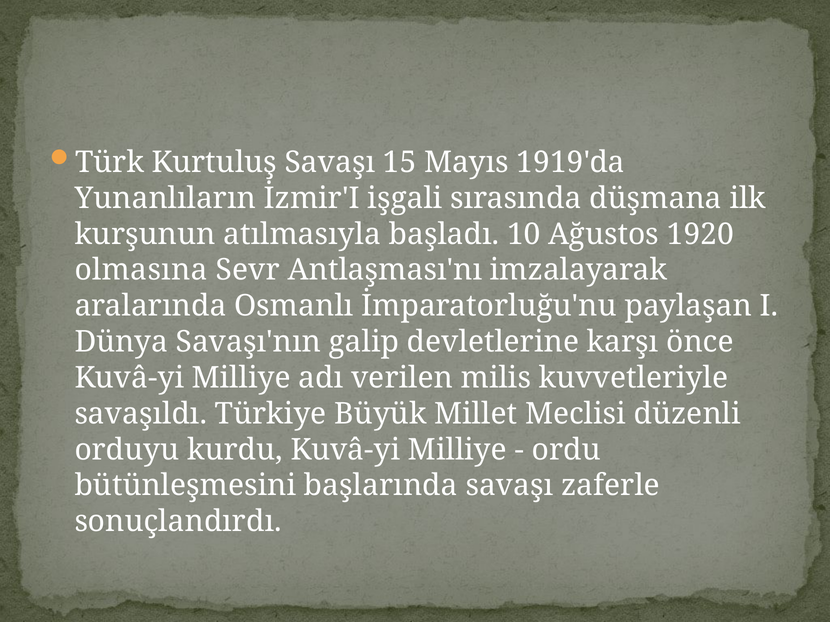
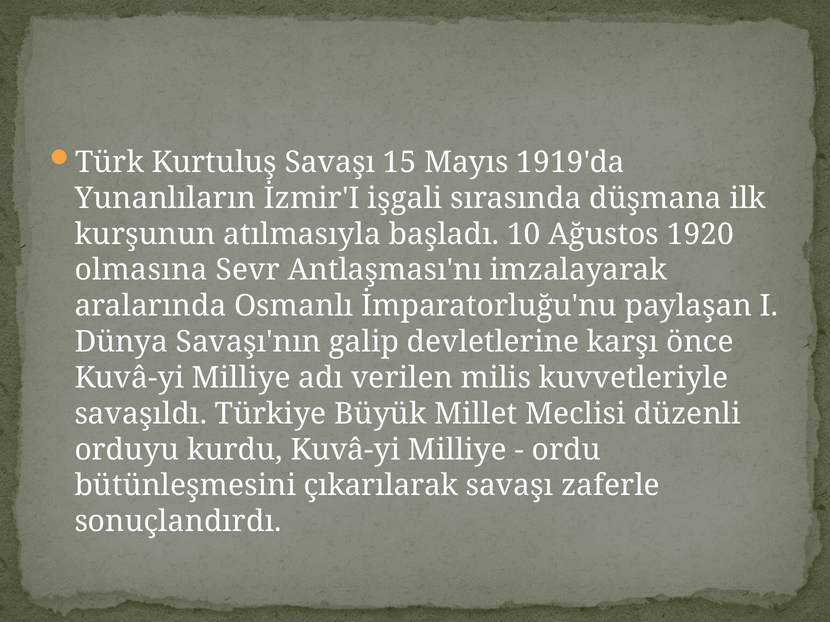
başlarında: başlarında -> çıkarılarak
